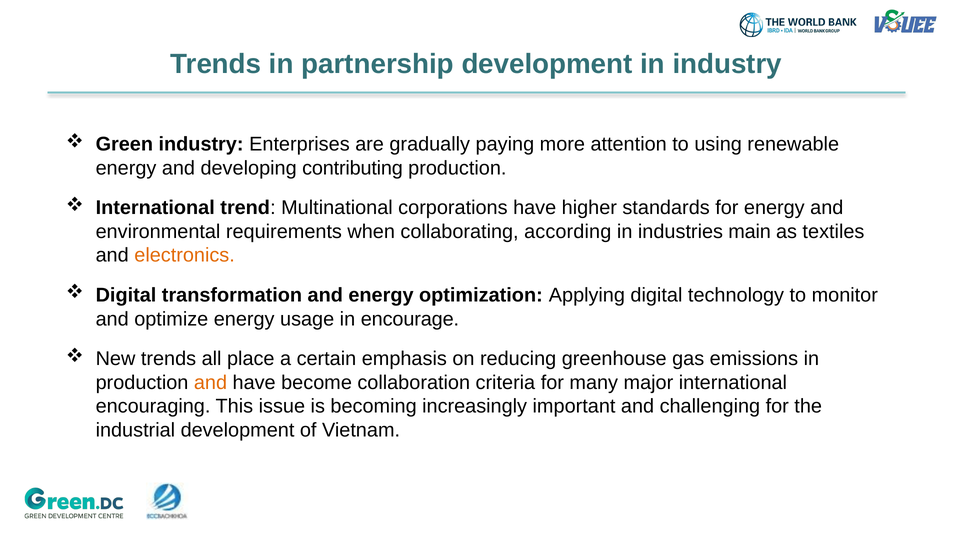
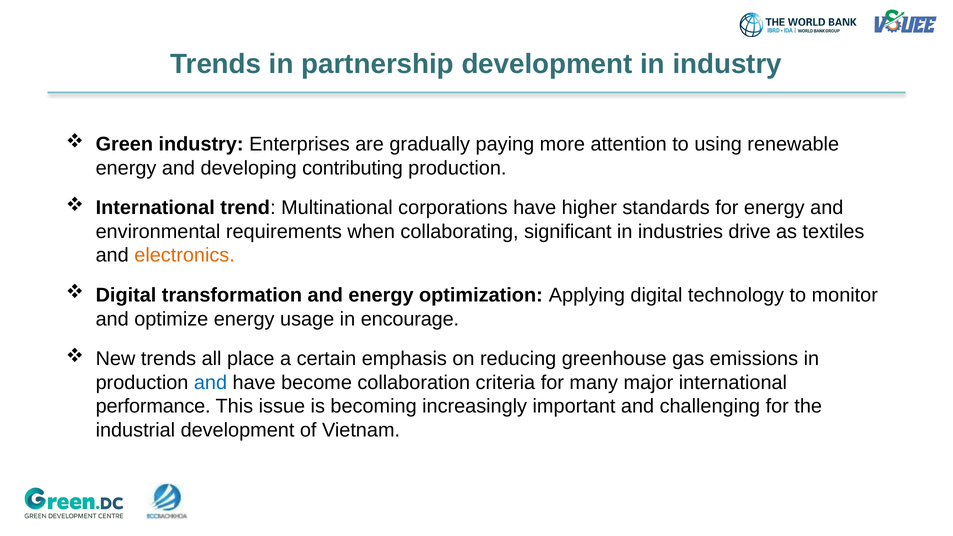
according: according -> significant
main: main -> drive
and at (211, 383) colour: orange -> blue
encouraging: encouraging -> performance
